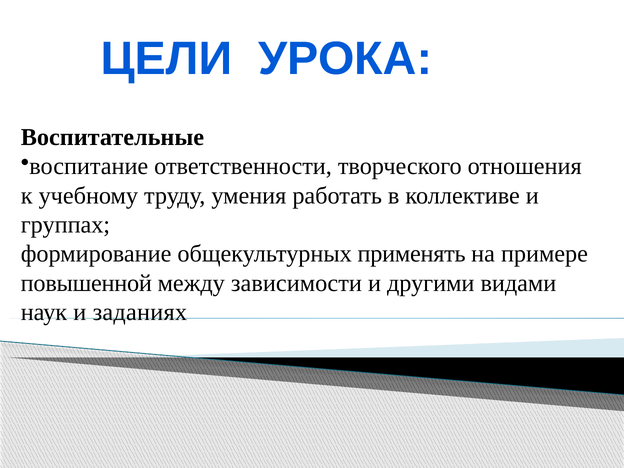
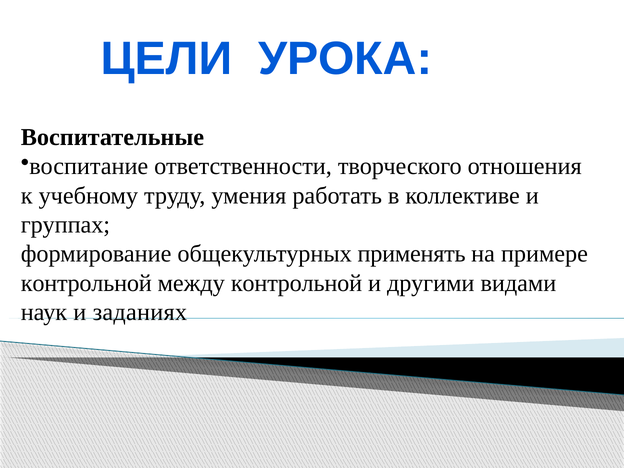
повышенной at (86, 283): повышенной -> контрольной
между зависимости: зависимости -> контрольной
